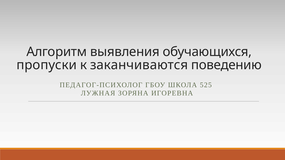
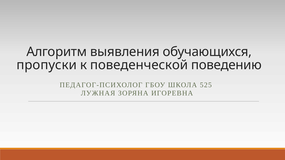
заканчиваются: заканчиваются -> поведенческой
